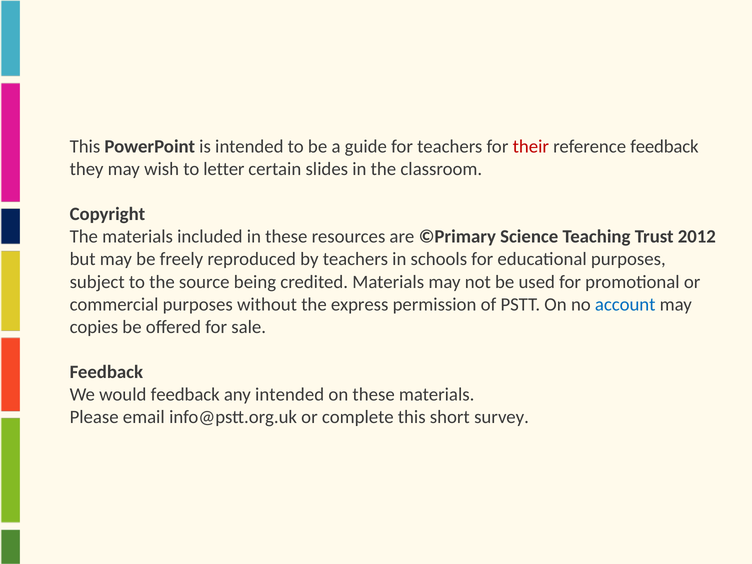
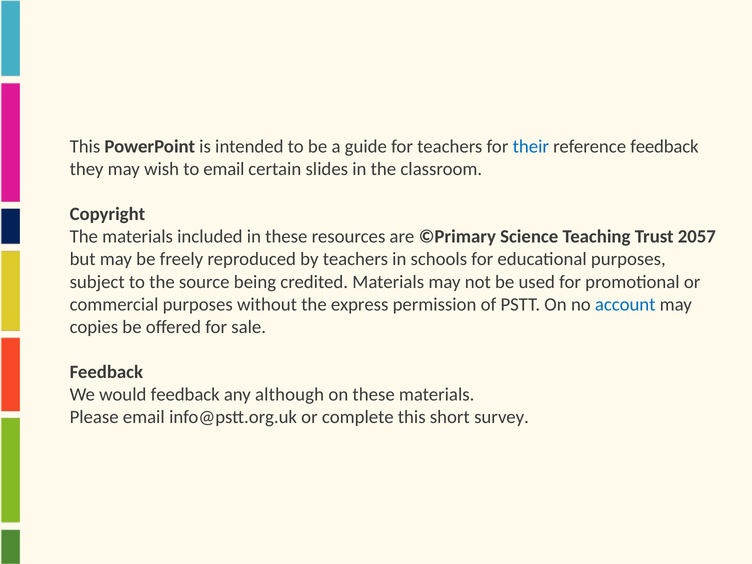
their colour: red -> blue
to letter: letter -> email
2012: 2012 -> 2057
any intended: intended -> although
